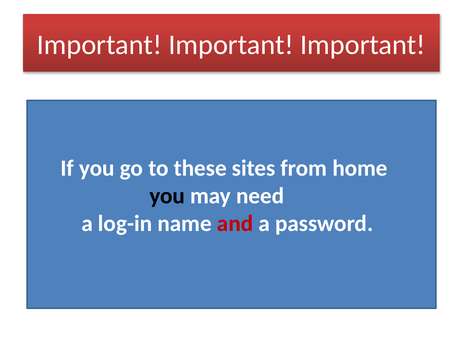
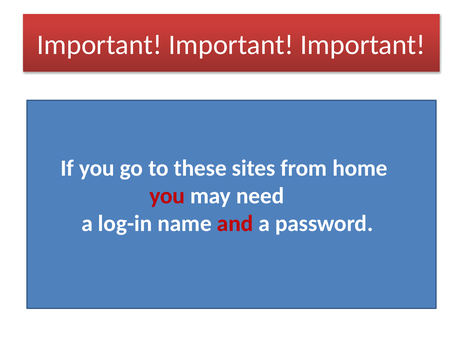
you at (167, 196) colour: black -> red
